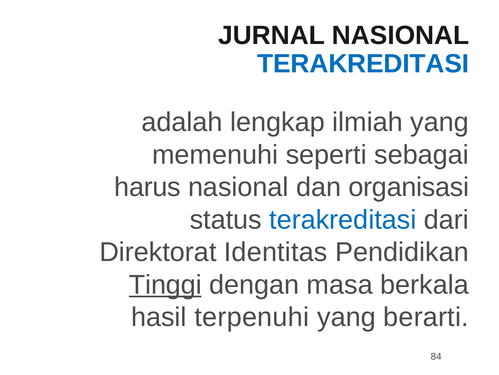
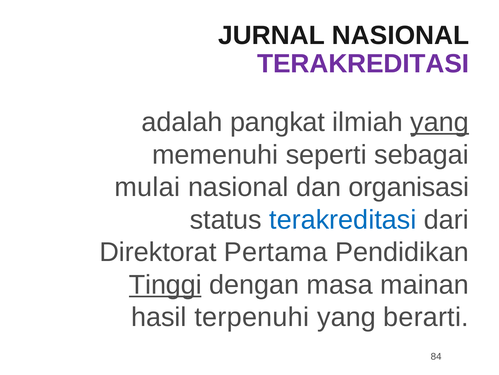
TERAKREDITASI at (363, 64) colour: blue -> purple
lengkap: lengkap -> pangkat
yang at (440, 122) underline: none -> present
harus: harus -> mulai
Identitas: Identitas -> Pertama
berkala: berkala -> mainan
